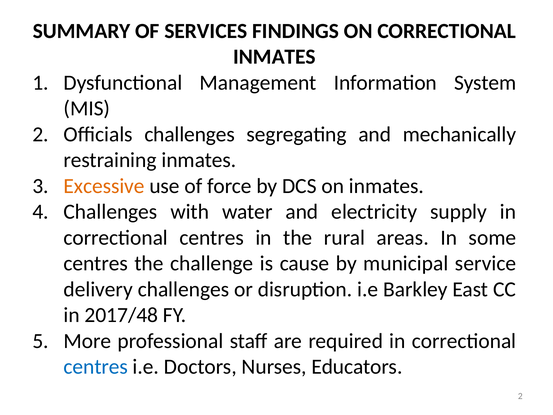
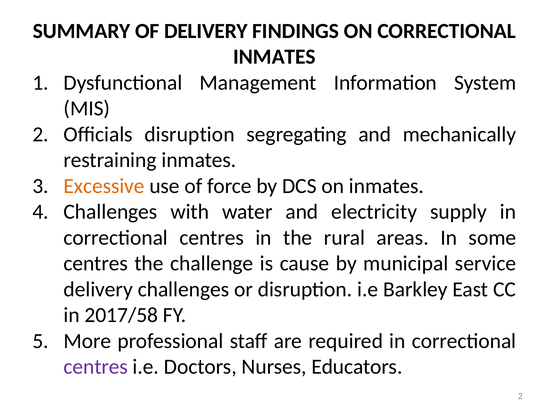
OF SERVICES: SERVICES -> DELIVERY
Officials challenges: challenges -> disruption
2017/48: 2017/48 -> 2017/58
centres at (96, 367) colour: blue -> purple
